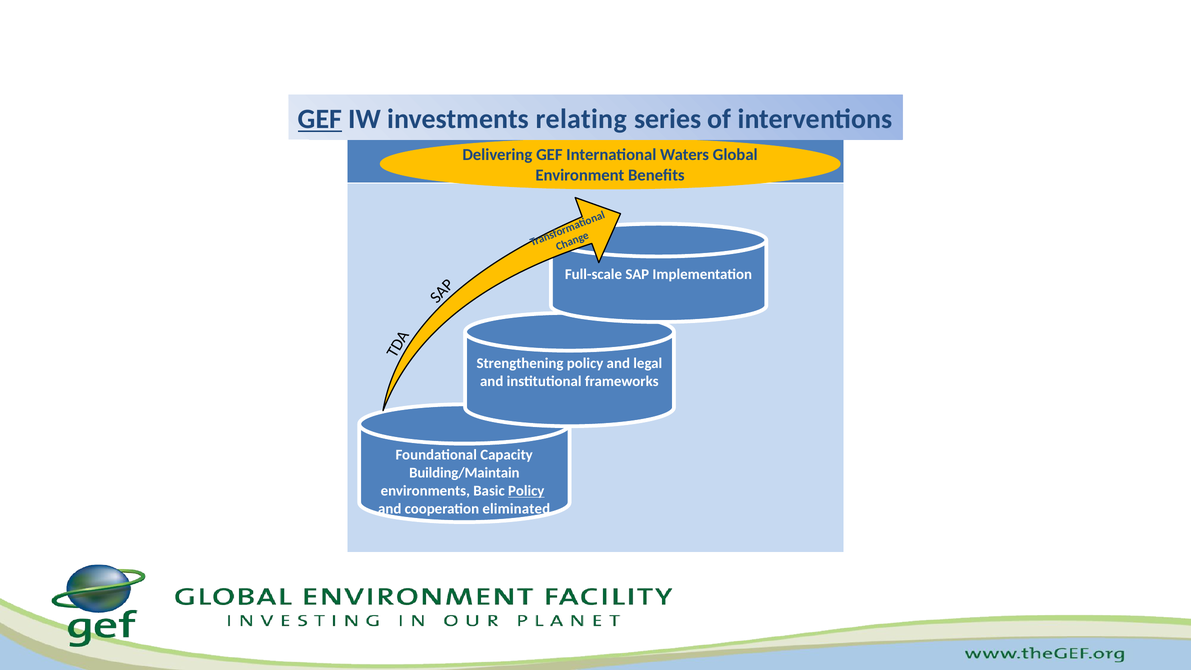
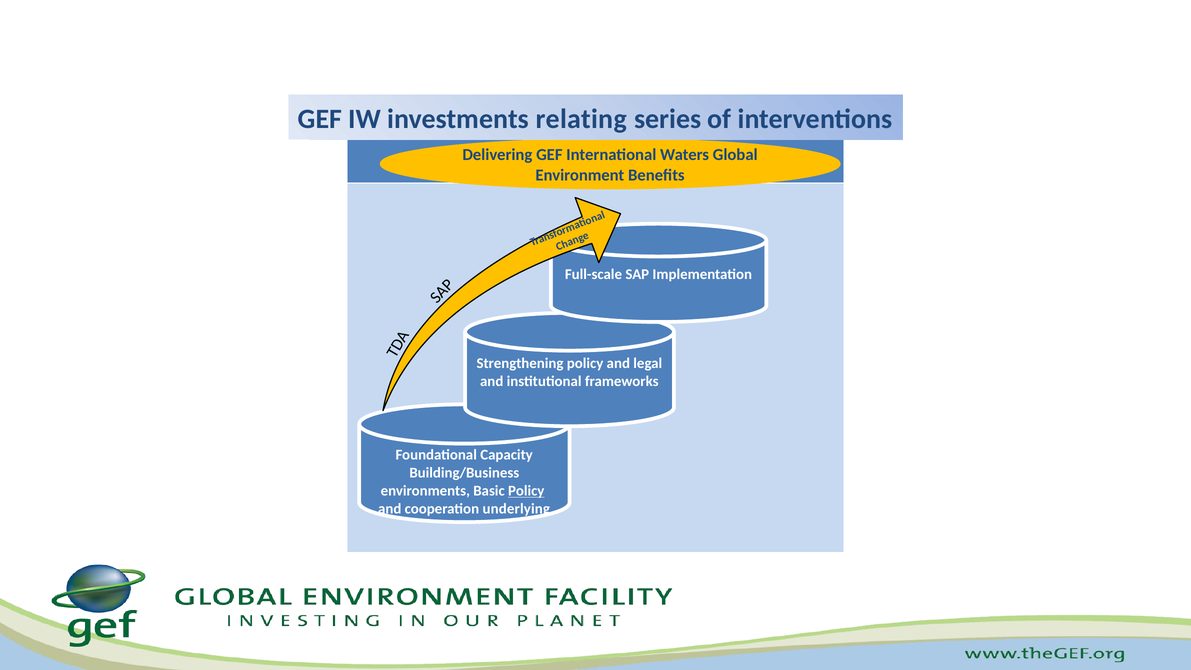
GEF at (320, 119) underline: present -> none
Building/Maintain: Building/Maintain -> Building/Business
eliminated: eliminated -> underlying
